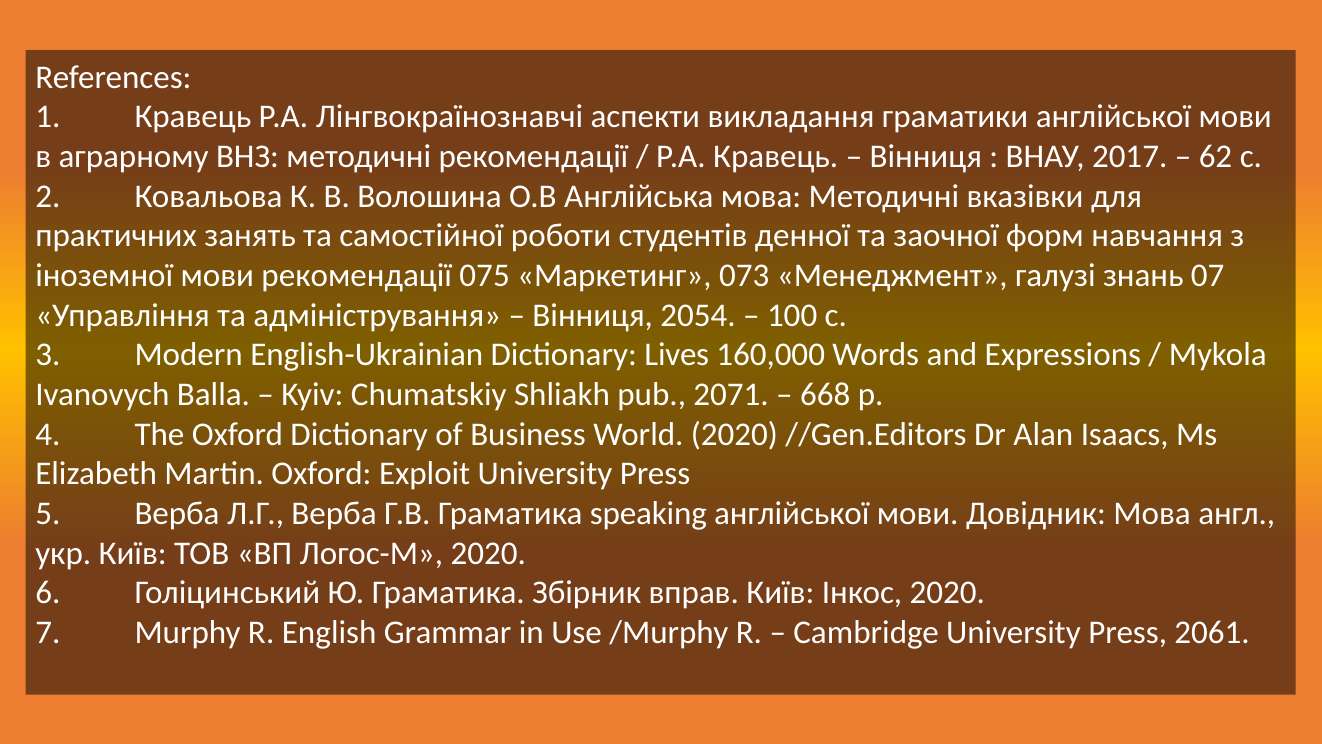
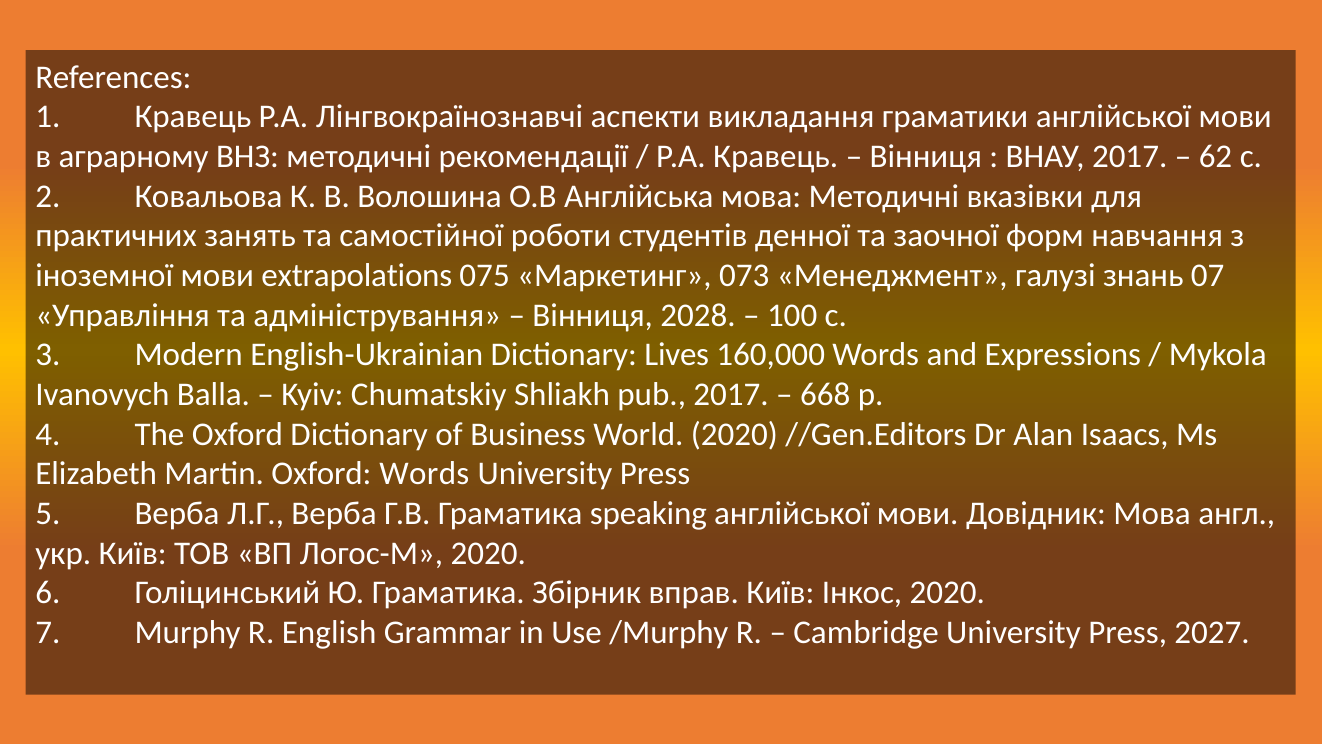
мови рекомендації: рекомендації -> extrapolations
2054: 2054 -> 2028
pub 2071: 2071 -> 2017
Oxford Exploit: Exploit -> Words
2061: 2061 -> 2027
